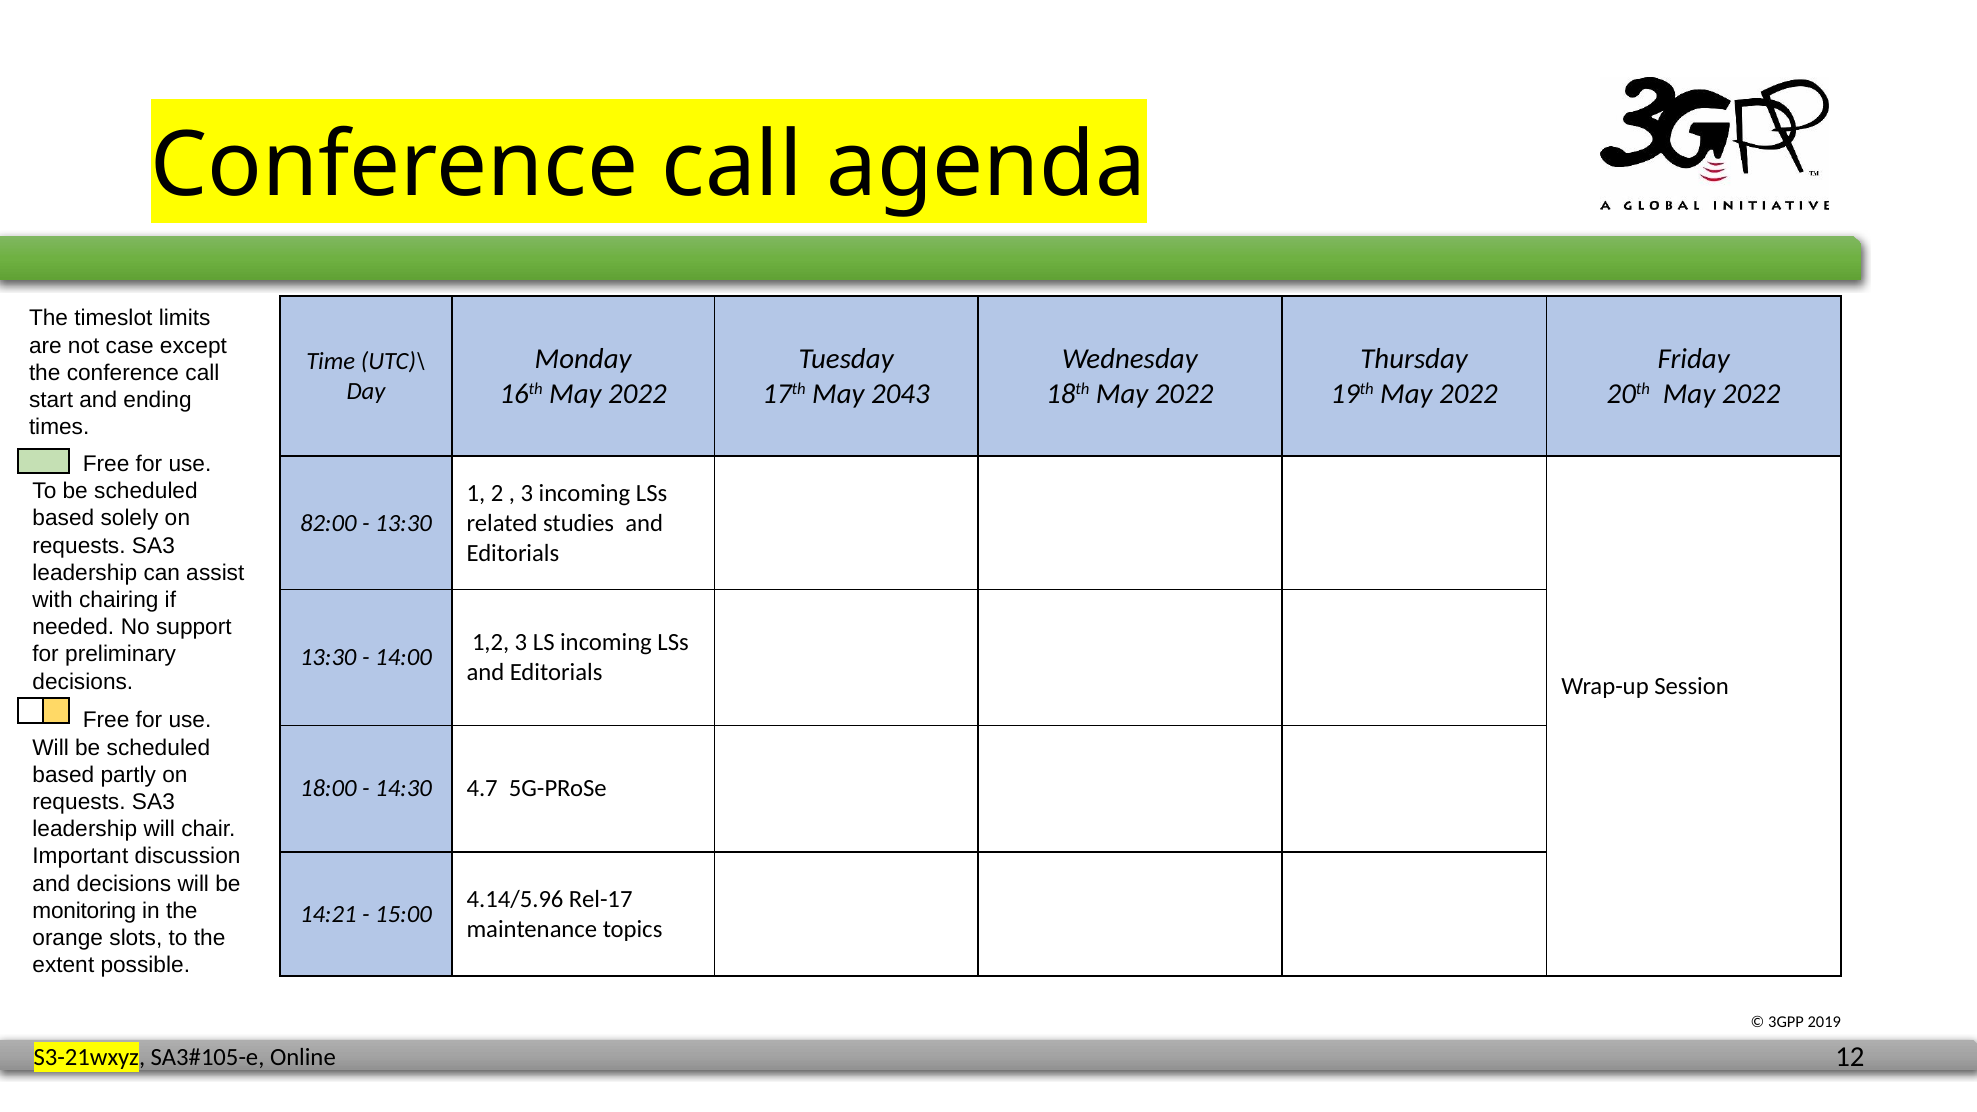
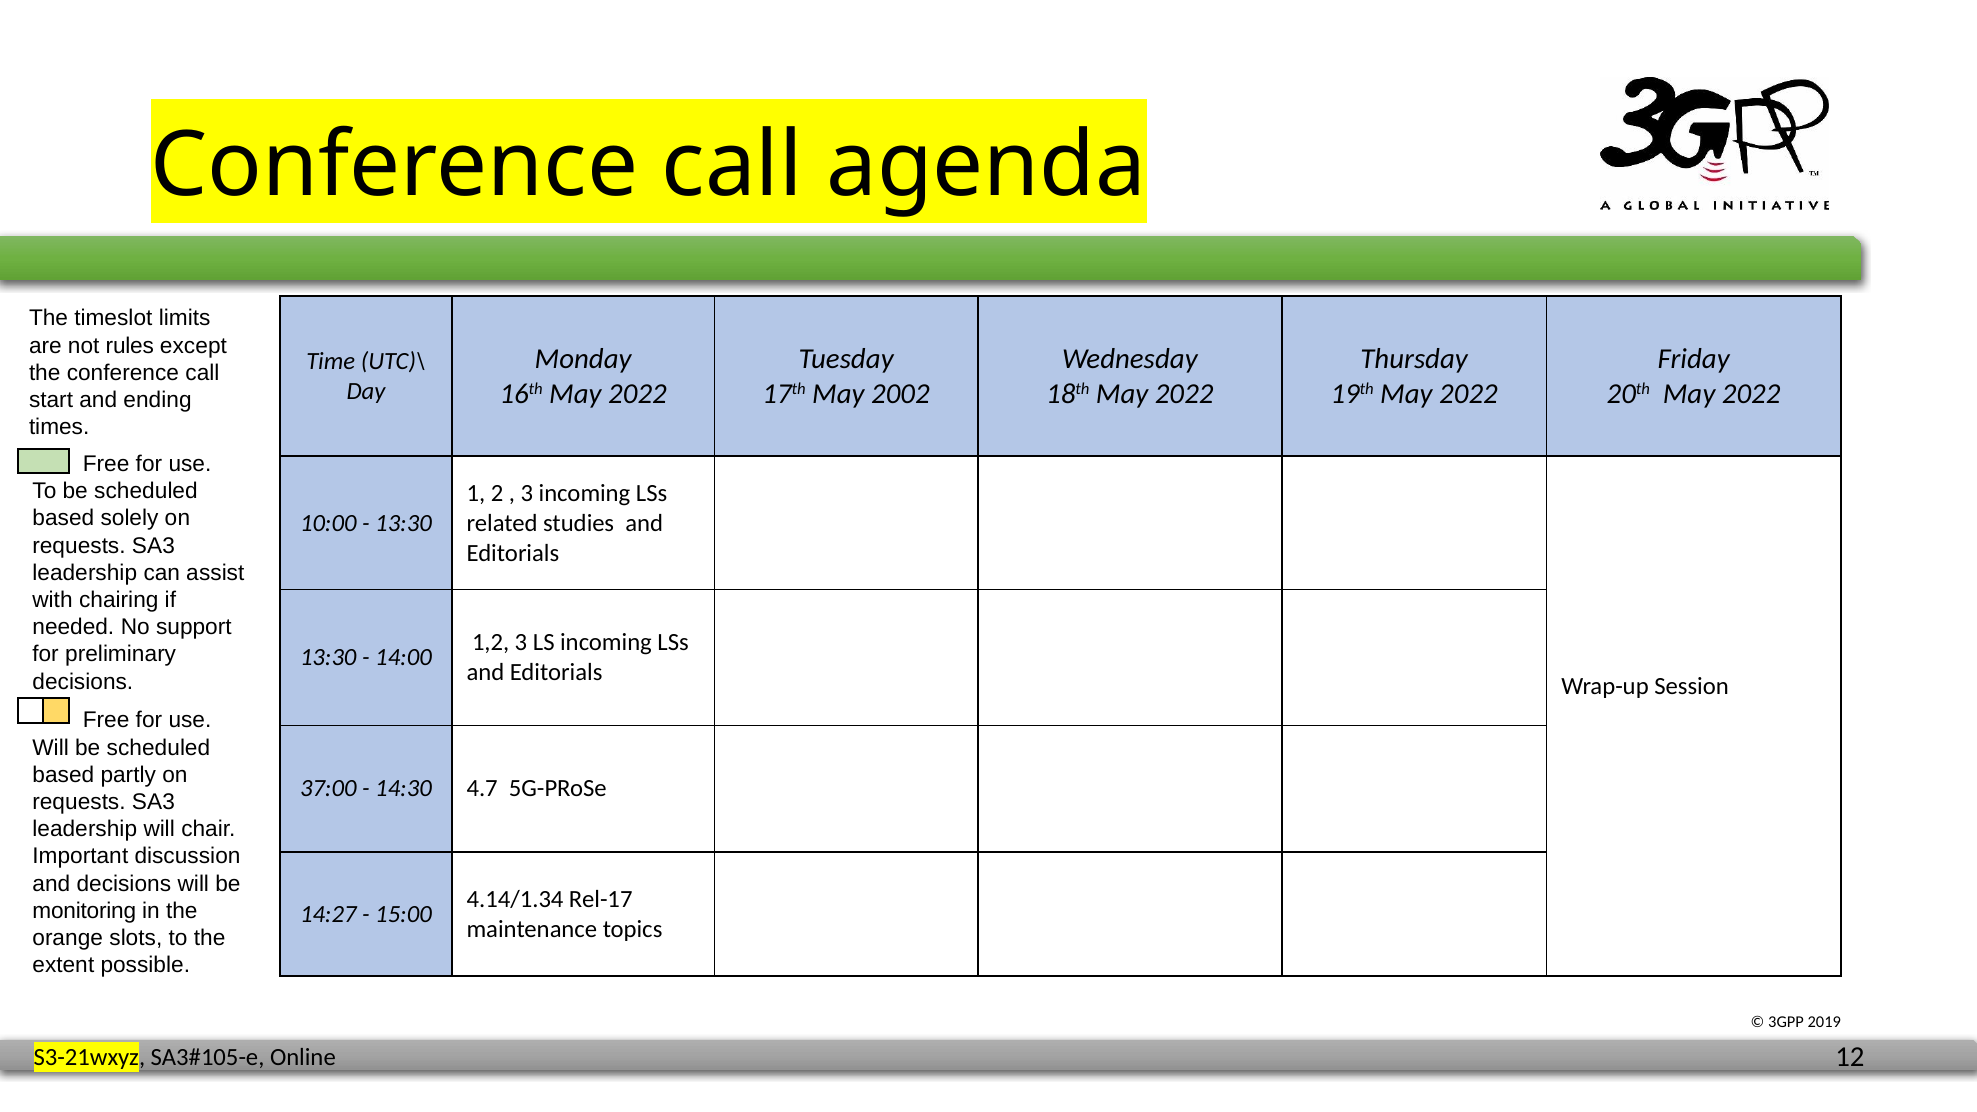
case: case -> rules
2043: 2043 -> 2002
82:00: 82:00 -> 10:00
18:00: 18:00 -> 37:00
4.14/5.96: 4.14/5.96 -> 4.14/1.34
14:21: 14:21 -> 14:27
